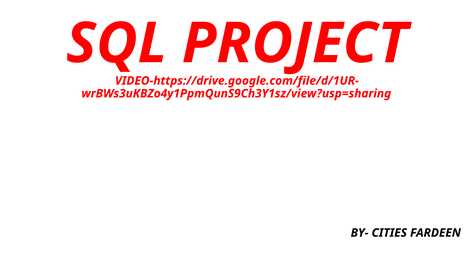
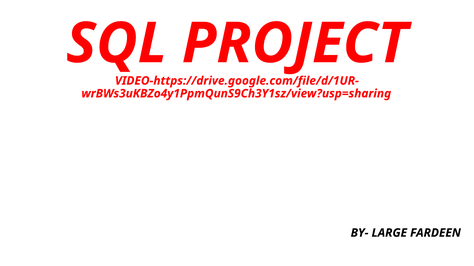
CITIES: CITIES -> LARGE
